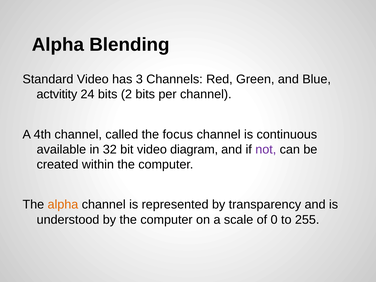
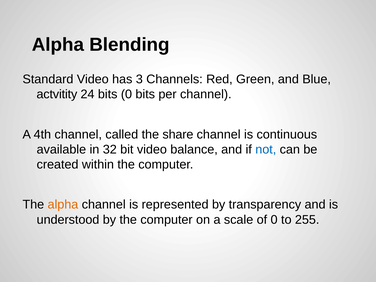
bits 2: 2 -> 0
focus: focus -> share
diagram: diagram -> balance
not colour: purple -> blue
